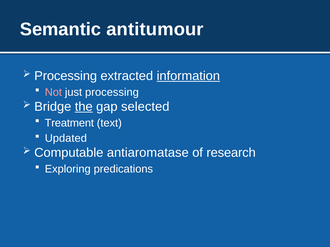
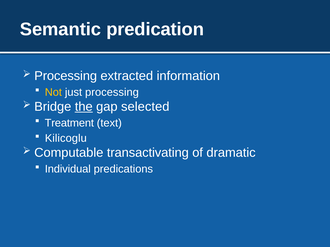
antitumour: antitumour -> predication
information underline: present -> none
Not colour: pink -> yellow
Updated: Updated -> Kilicoglu
antiaromatase: antiaromatase -> transactivating
research: research -> dramatic
Exploring: Exploring -> Individual
